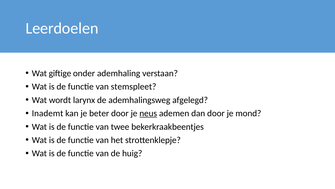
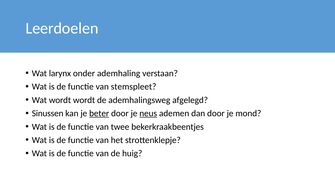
giftige: giftige -> larynx
wordt larynx: larynx -> wordt
Inademt: Inademt -> Sinussen
beter underline: none -> present
